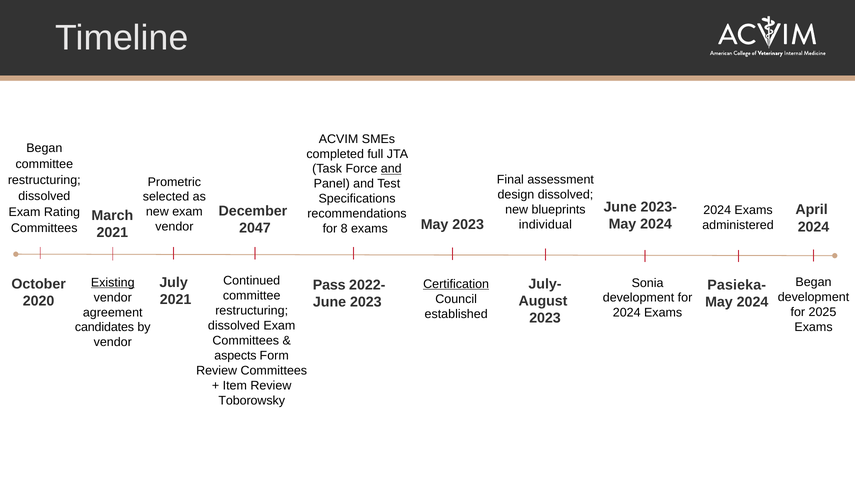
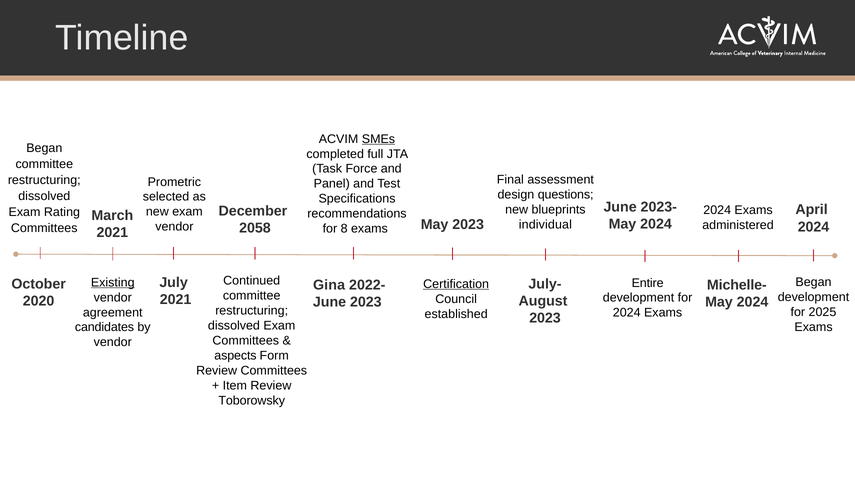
SMEs underline: none -> present
and at (391, 169) underline: present -> none
design dissolved: dissolved -> questions
2047: 2047 -> 2058
Sonia: Sonia -> Entire
Pass: Pass -> Gina
Pasieka-: Pasieka- -> Michelle-
